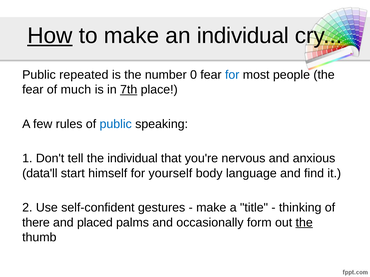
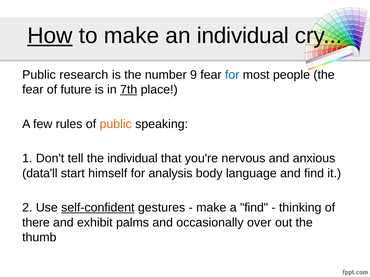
repeated: repeated -> research
0: 0 -> 9
much: much -> future
public at (116, 124) colour: blue -> orange
yourself: yourself -> analysis
self-confident underline: none -> present
a title: title -> find
placed: placed -> exhibit
form: form -> over
the at (304, 223) underline: present -> none
